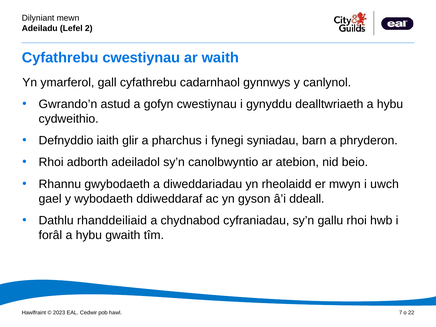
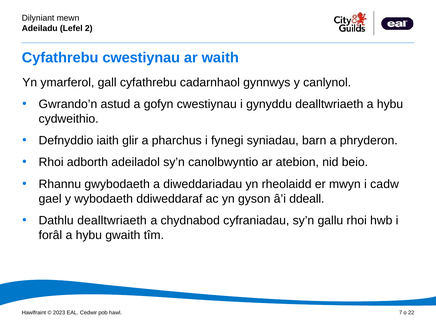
uwch: uwch -> cadw
Dathlu rhanddeiliaid: rhanddeiliaid -> dealltwriaeth
